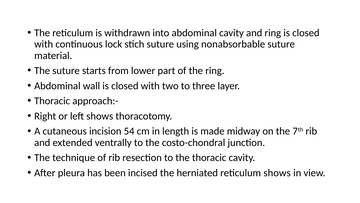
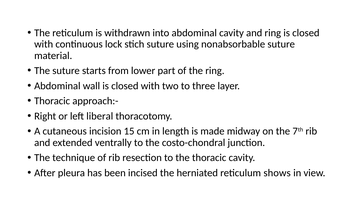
left shows: shows -> liberal
54: 54 -> 15
